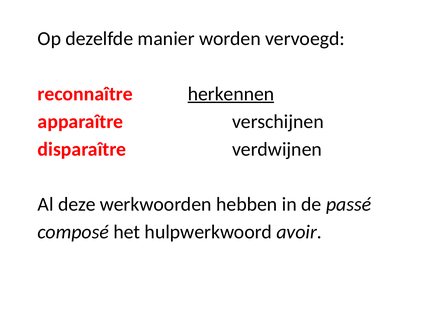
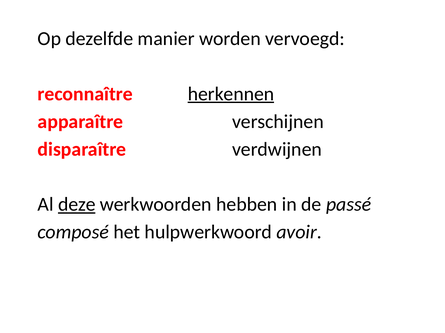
deze underline: none -> present
